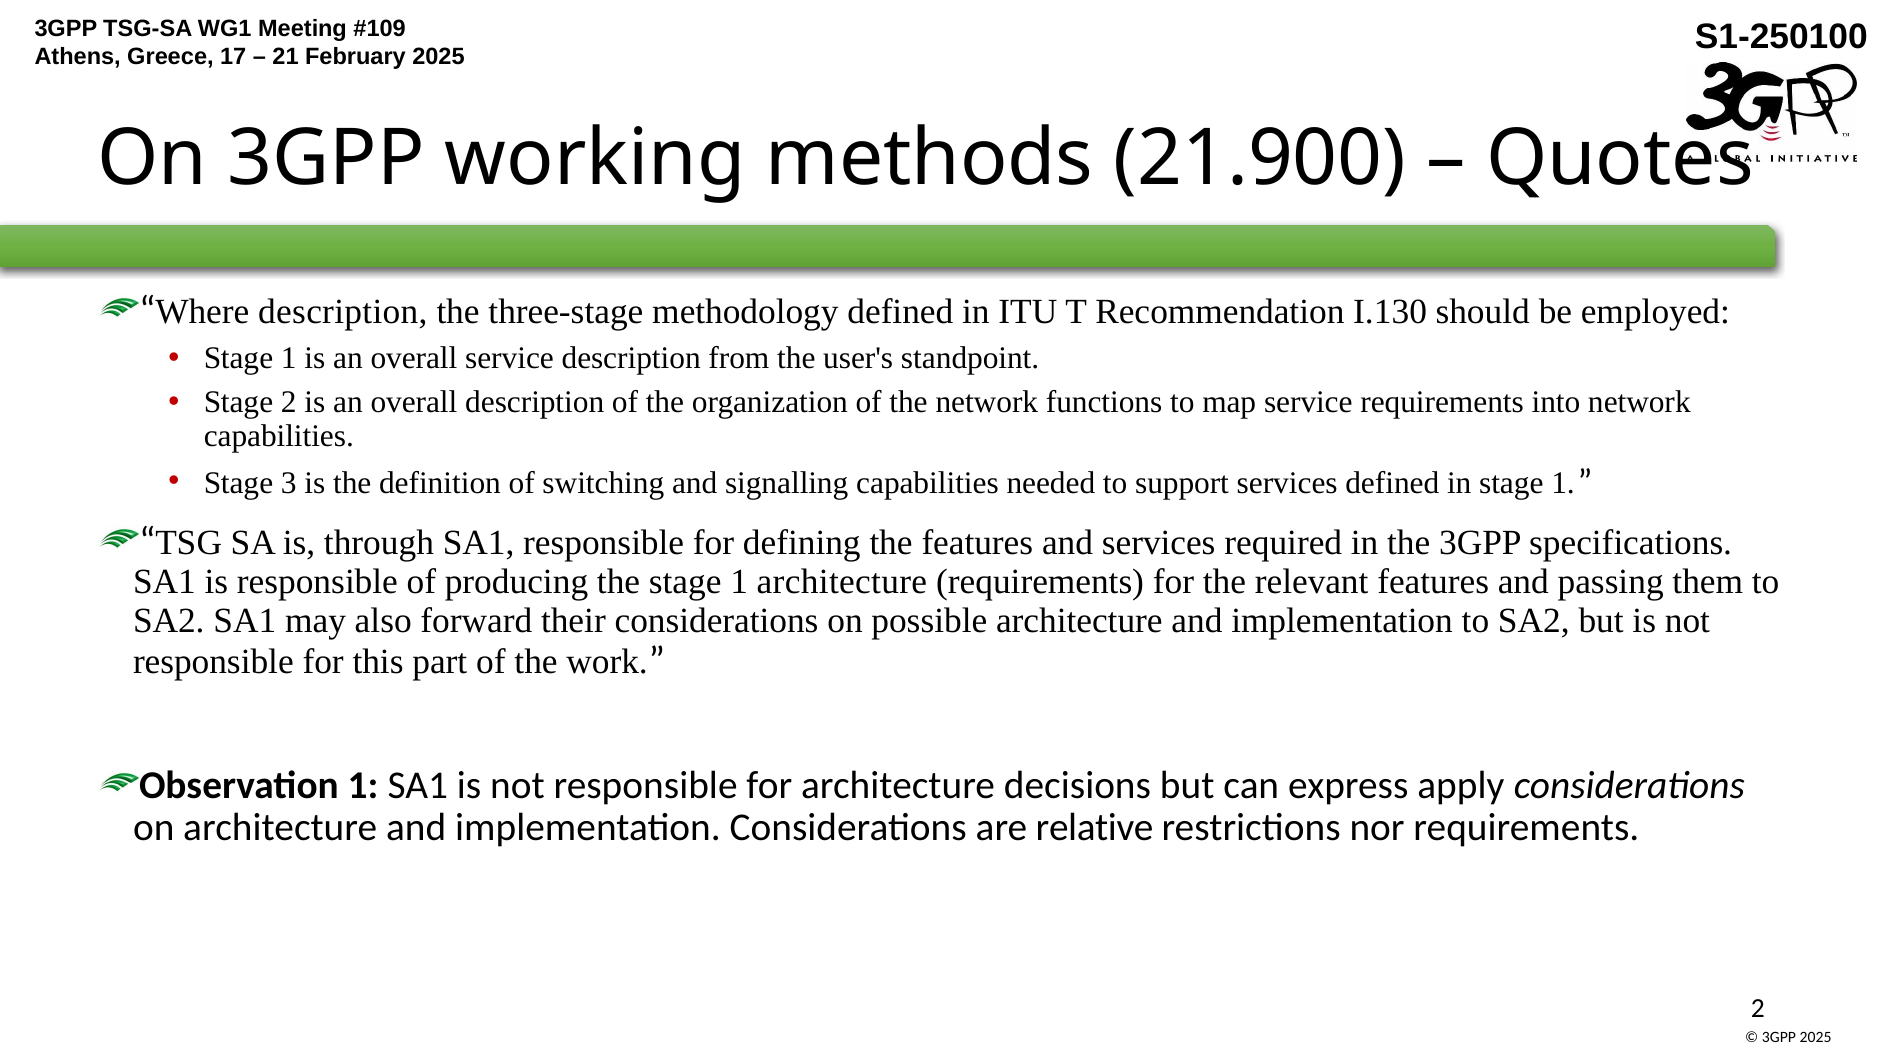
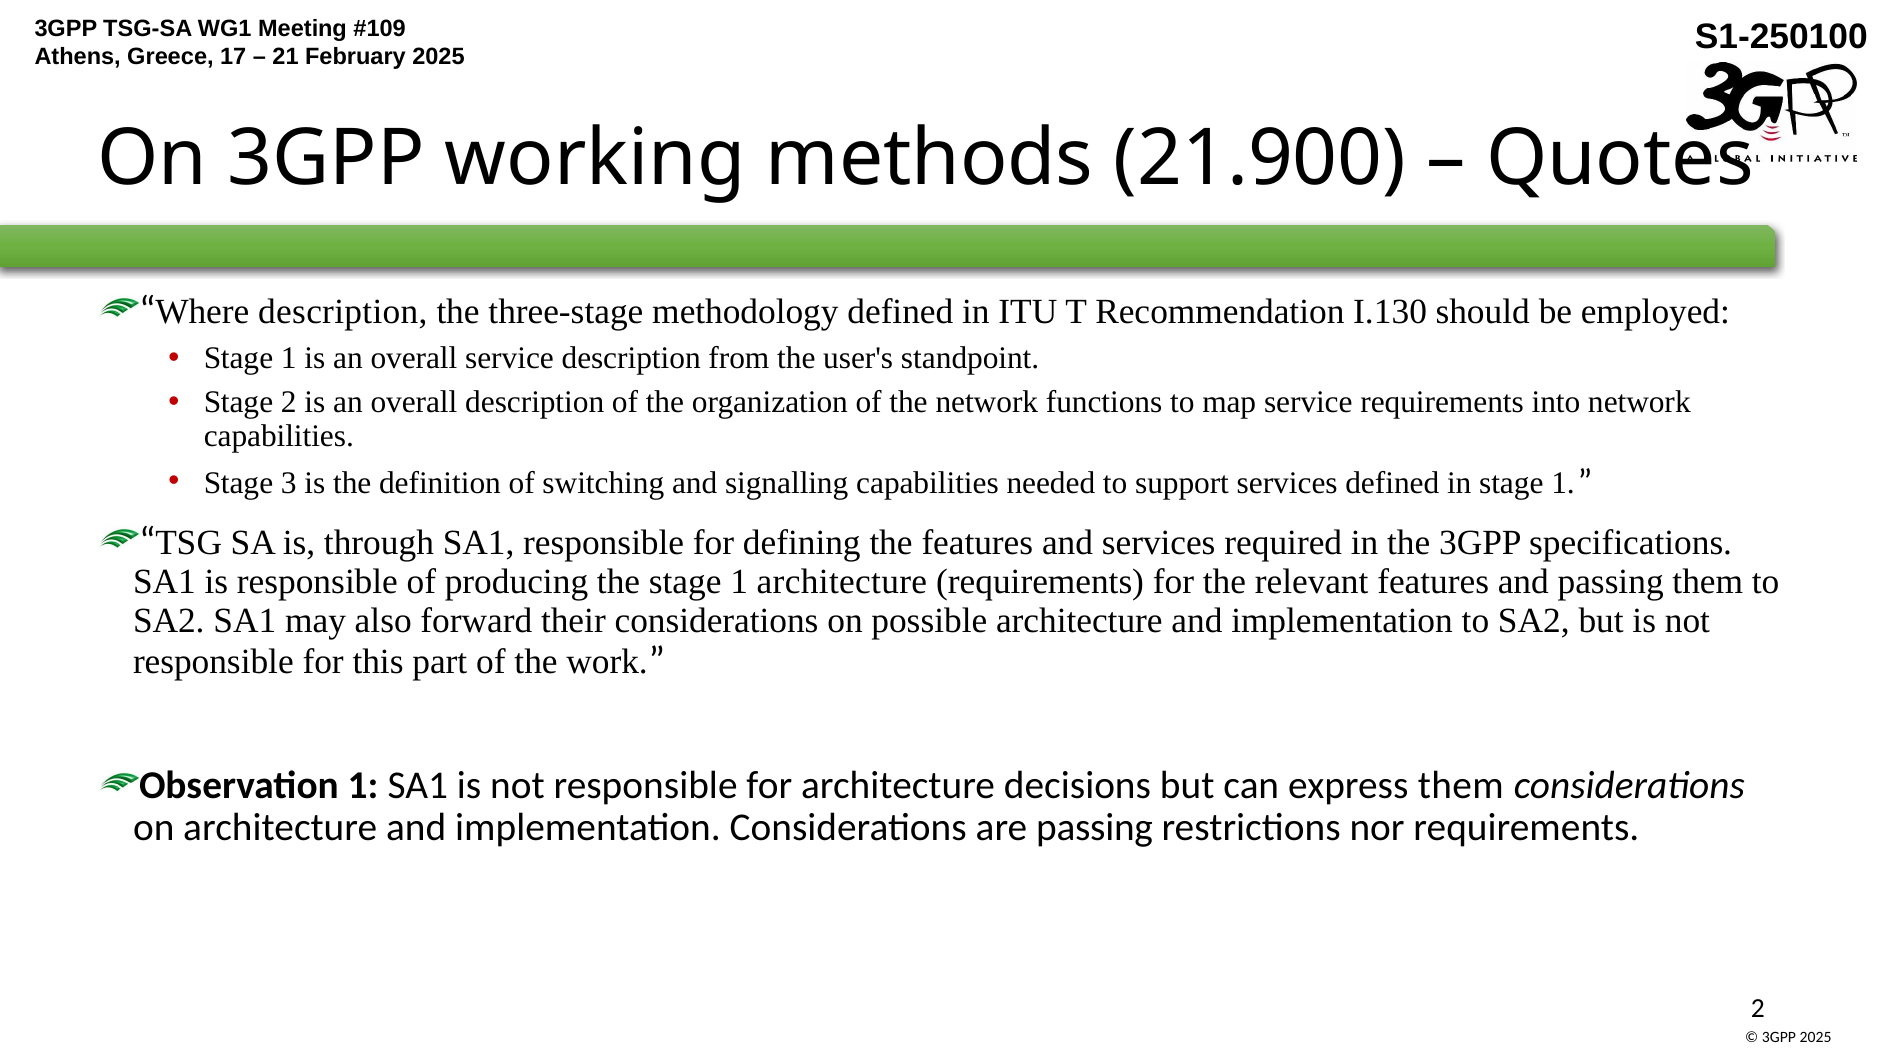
express apply: apply -> them
are relative: relative -> passing
